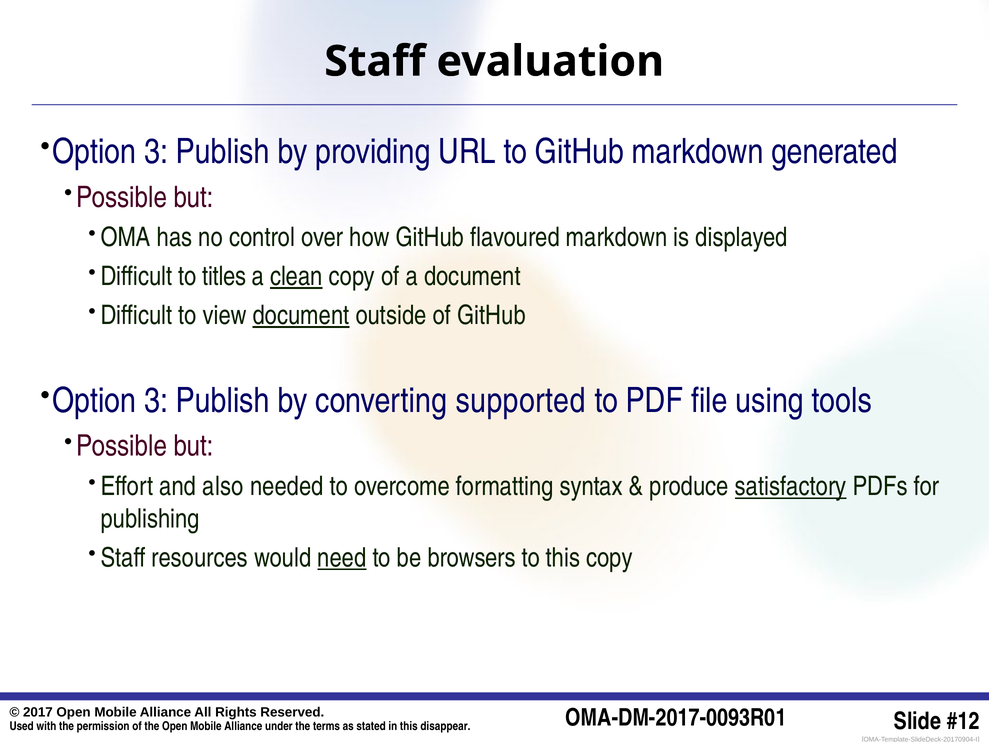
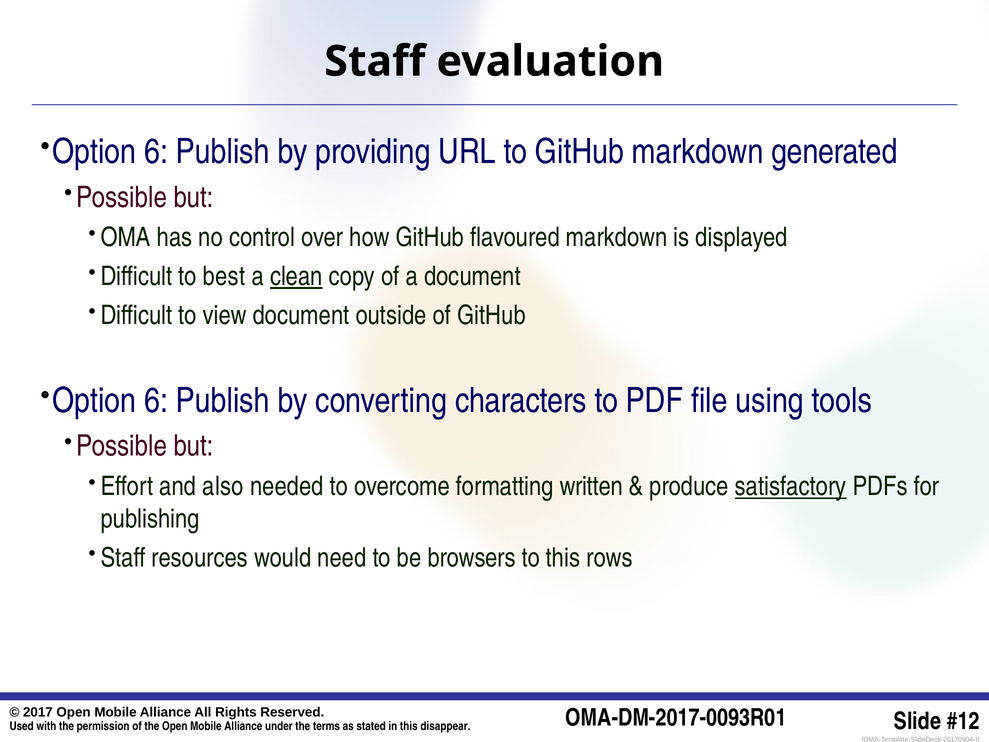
3 at (156, 152): 3 -> 6
titles: titles -> best
document at (301, 315) underline: present -> none
3 at (156, 401): 3 -> 6
supported: supported -> characters
syntax: syntax -> written
need underline: present -> none
this copy: copy -> rows
